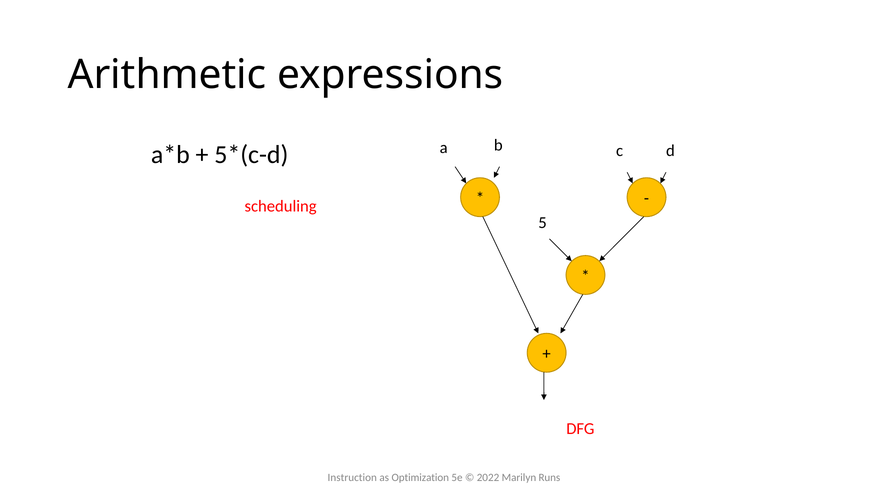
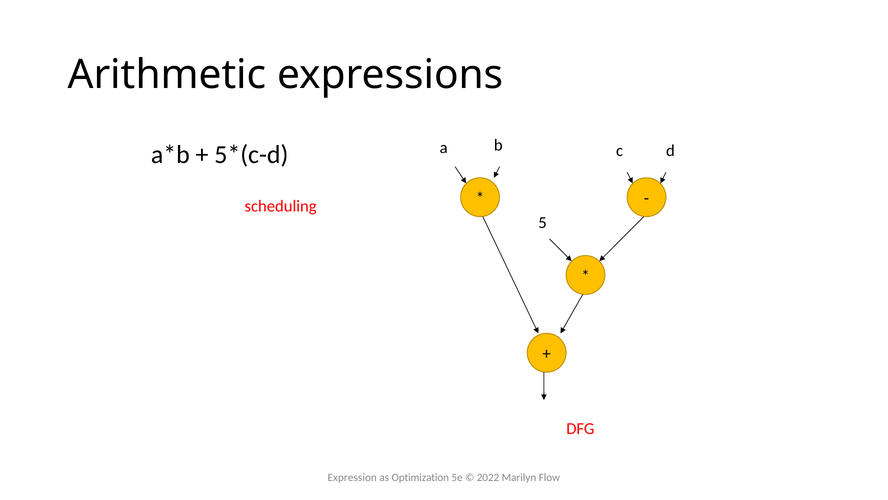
Instruction: Instruction -> Expression
Runs: Runs -> Flow
